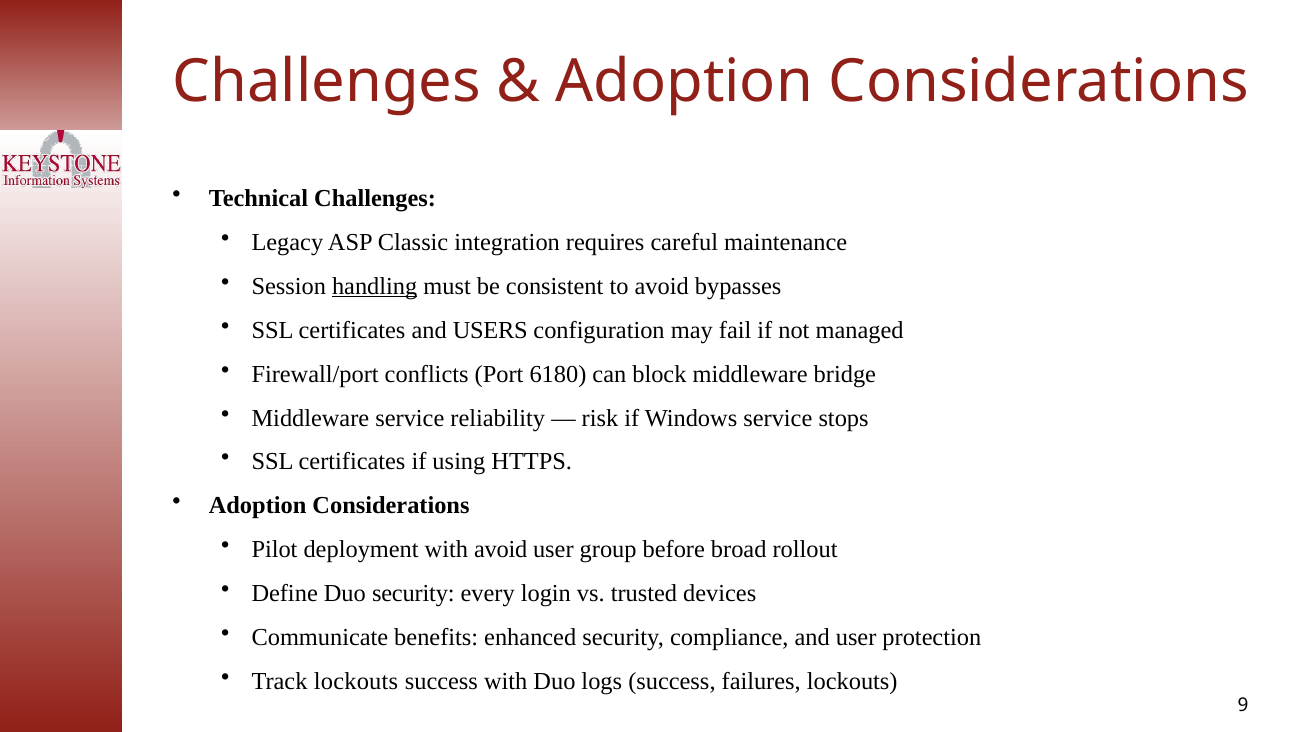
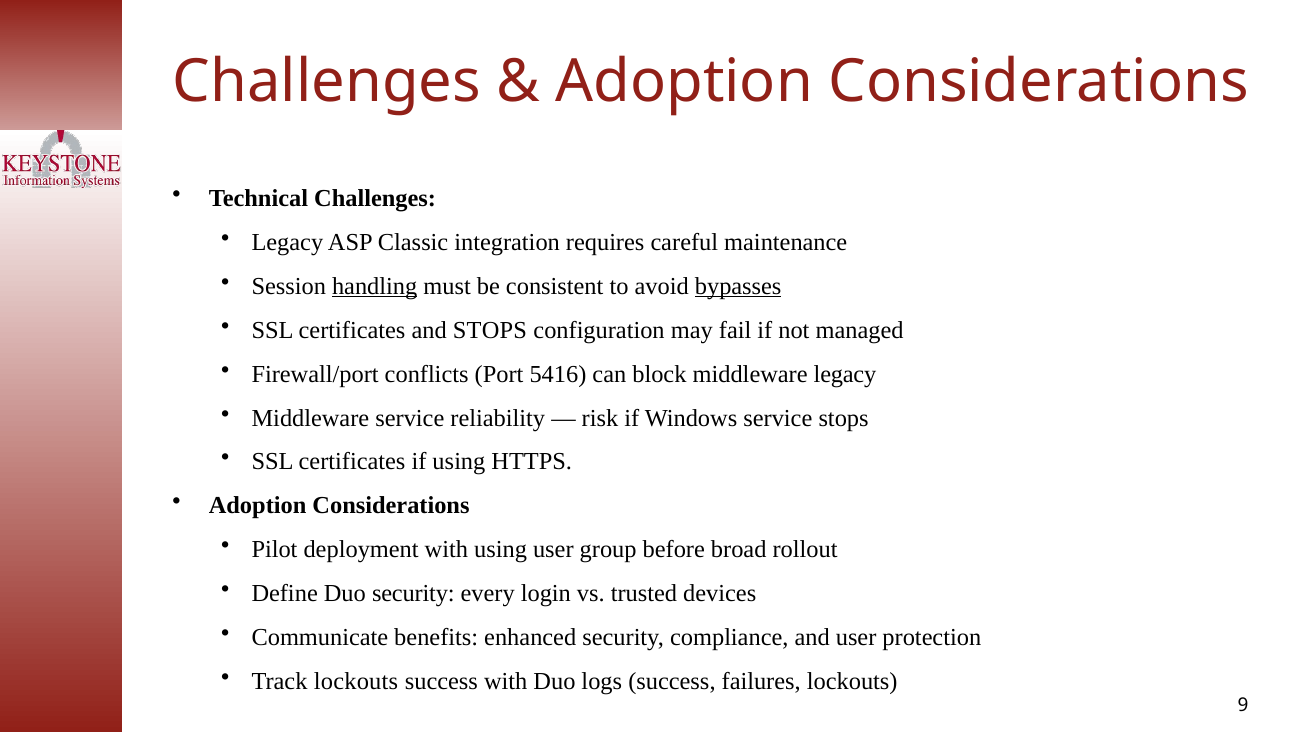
bypasses underline: none -> present
and USERS: USERS -> STOPS
6180: 6180 -> 5416
middleware bridge: bridge -> legacy
with avoid: avoid -> using
